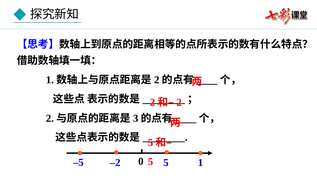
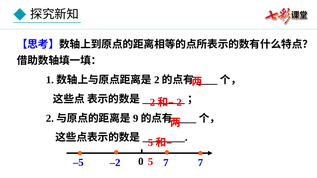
3: 3 -> 9
0 5: 5 -> 7
–2 1: 1 -> 7
